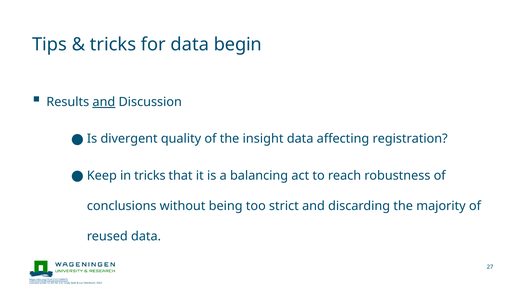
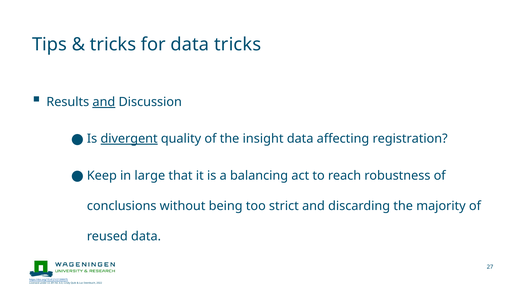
data begin: begin -> tricks
divergent underline: none -> present
in tricks: tricks -> large
